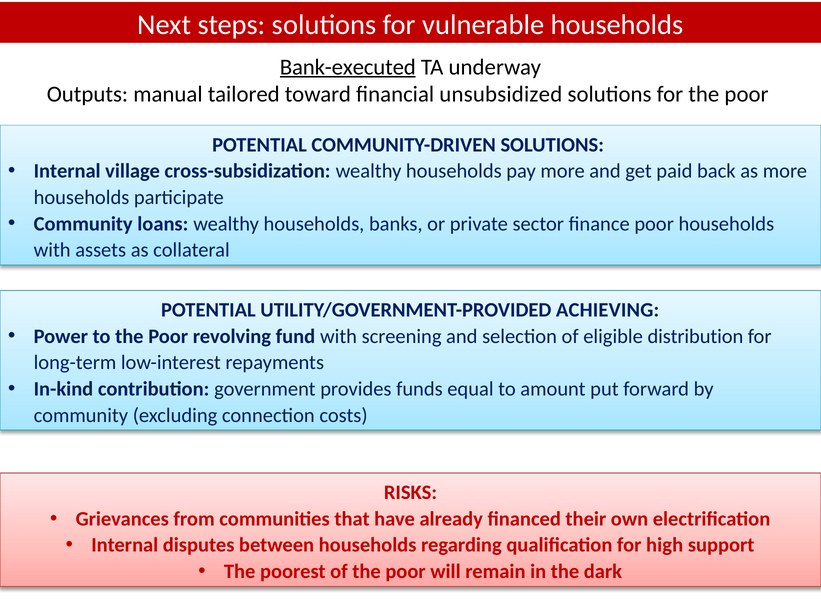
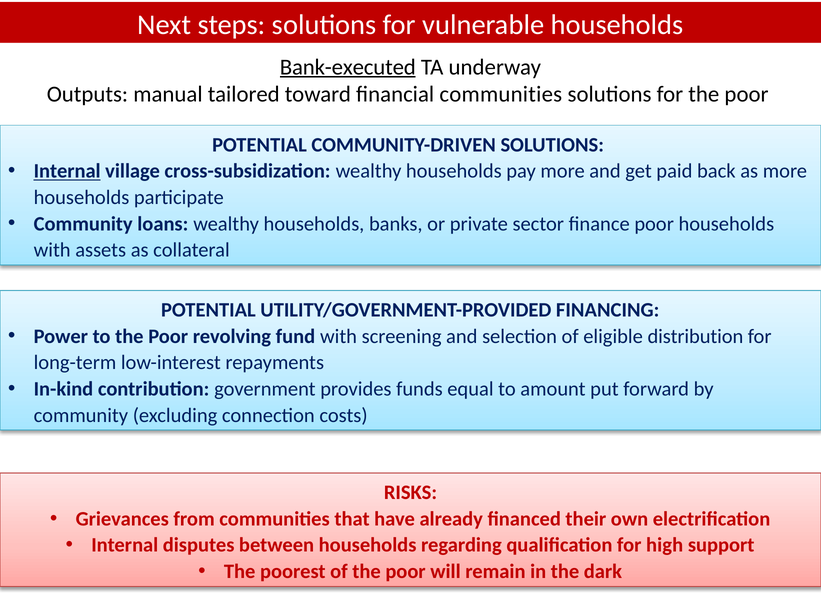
financial unsubsidized: unsubsidized -> communities
Internal at (67, 171) underline: none -> present
ACHIEVING: ACHIEVING -> FINANCING
